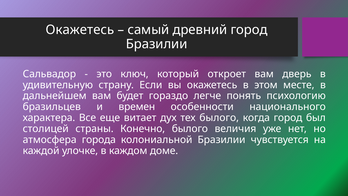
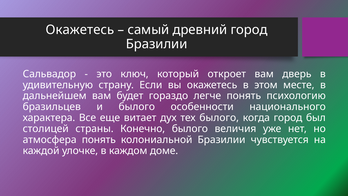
и времен: времен -> былого
атмосфера города: города -> понять
